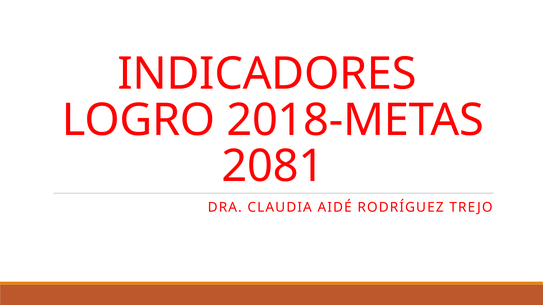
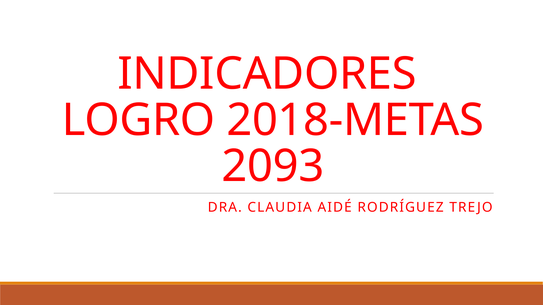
2081: 2081 -> 2093
